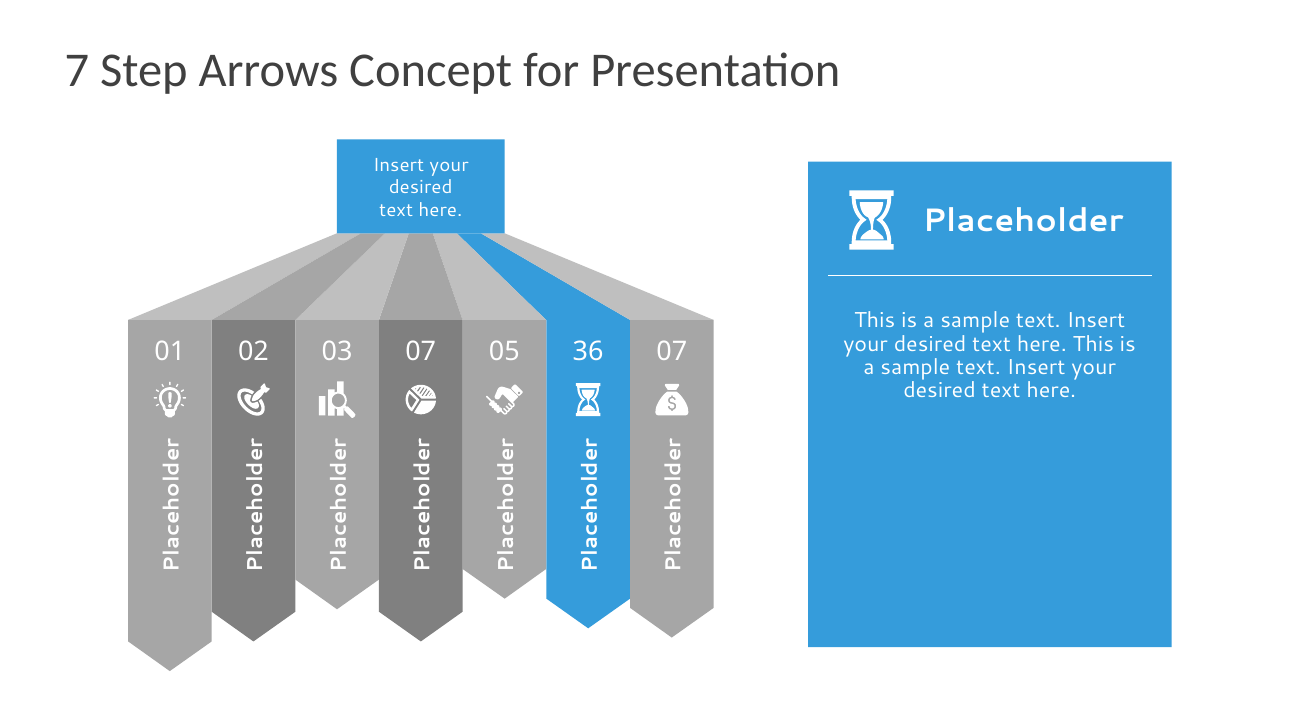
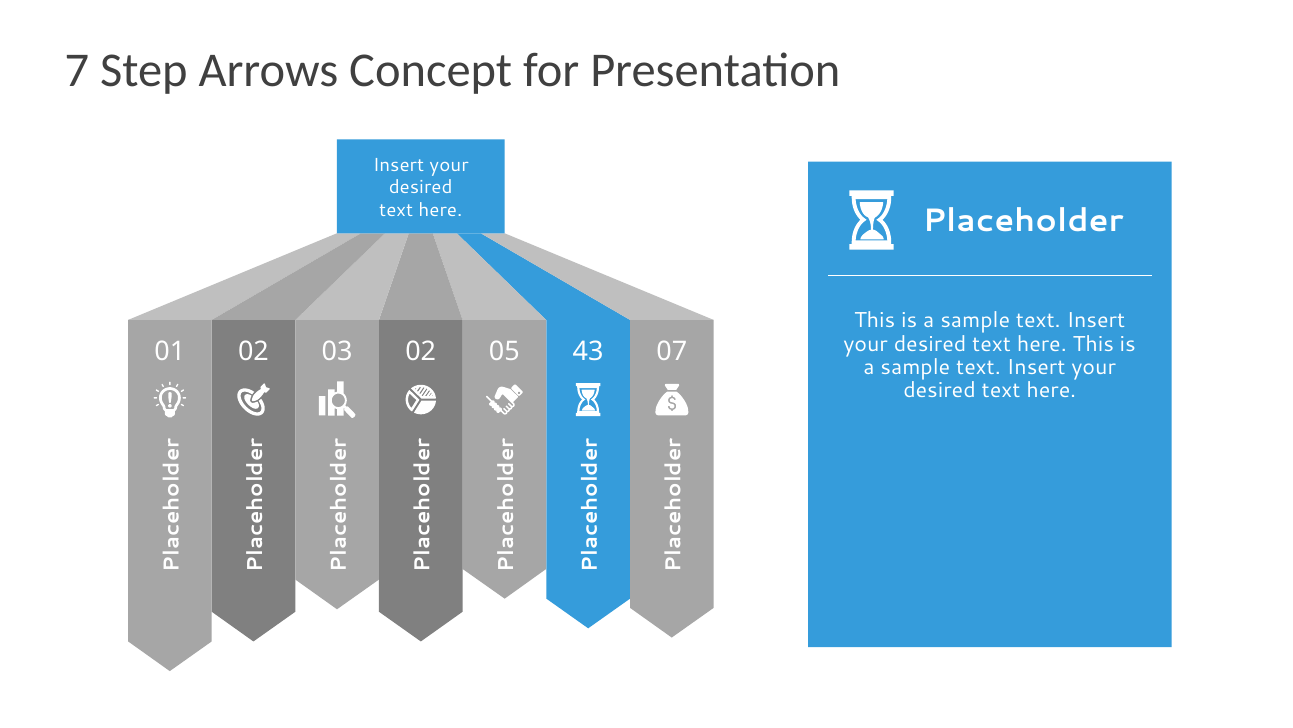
03 07: 07 -> 02
36: 36 -> 43
